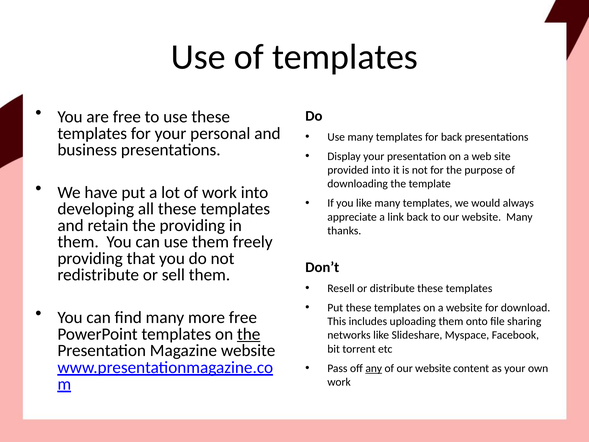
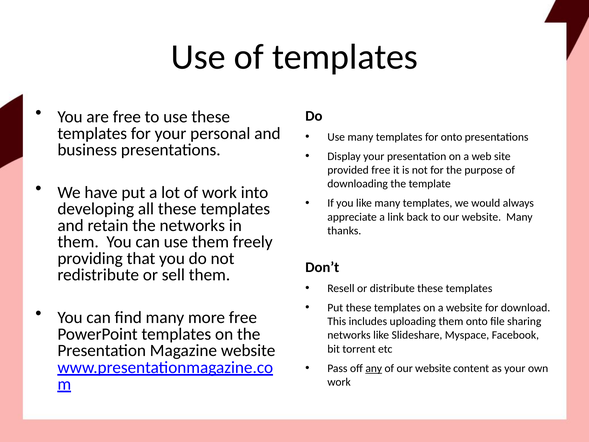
for back: back -> onto
provided into: into -> free
the providing: providing -> networks
the at (249, 334) underline: present -> none
